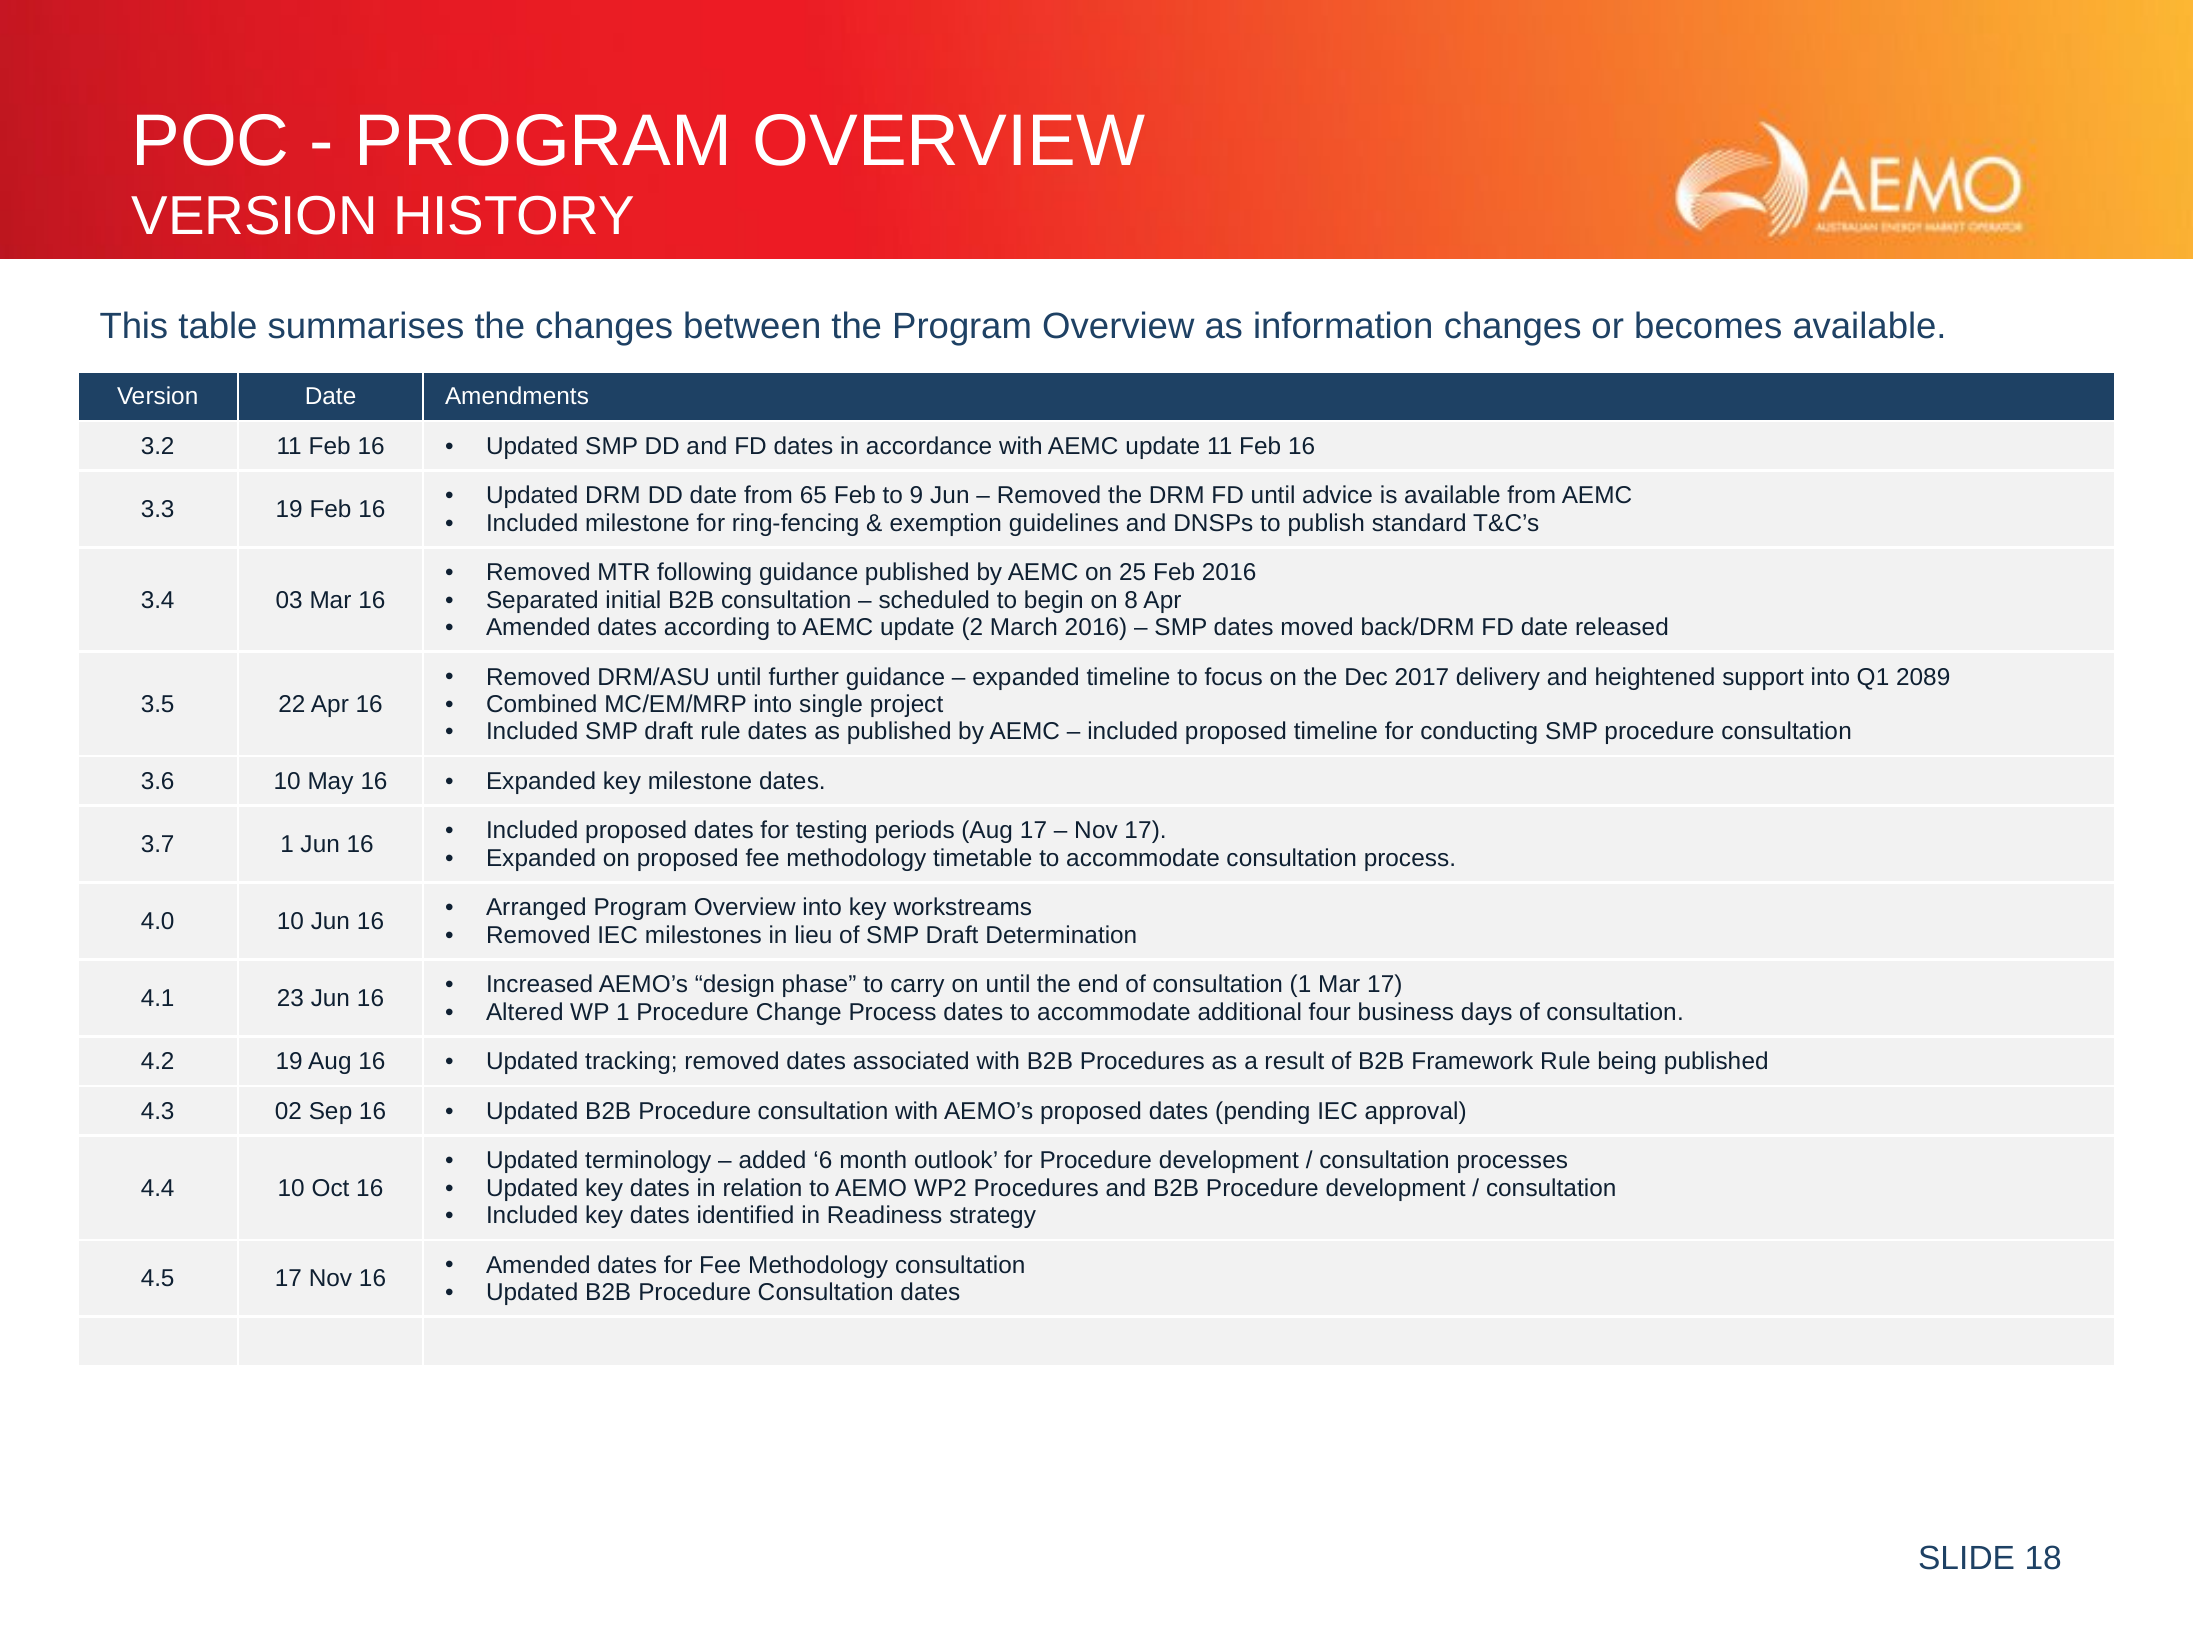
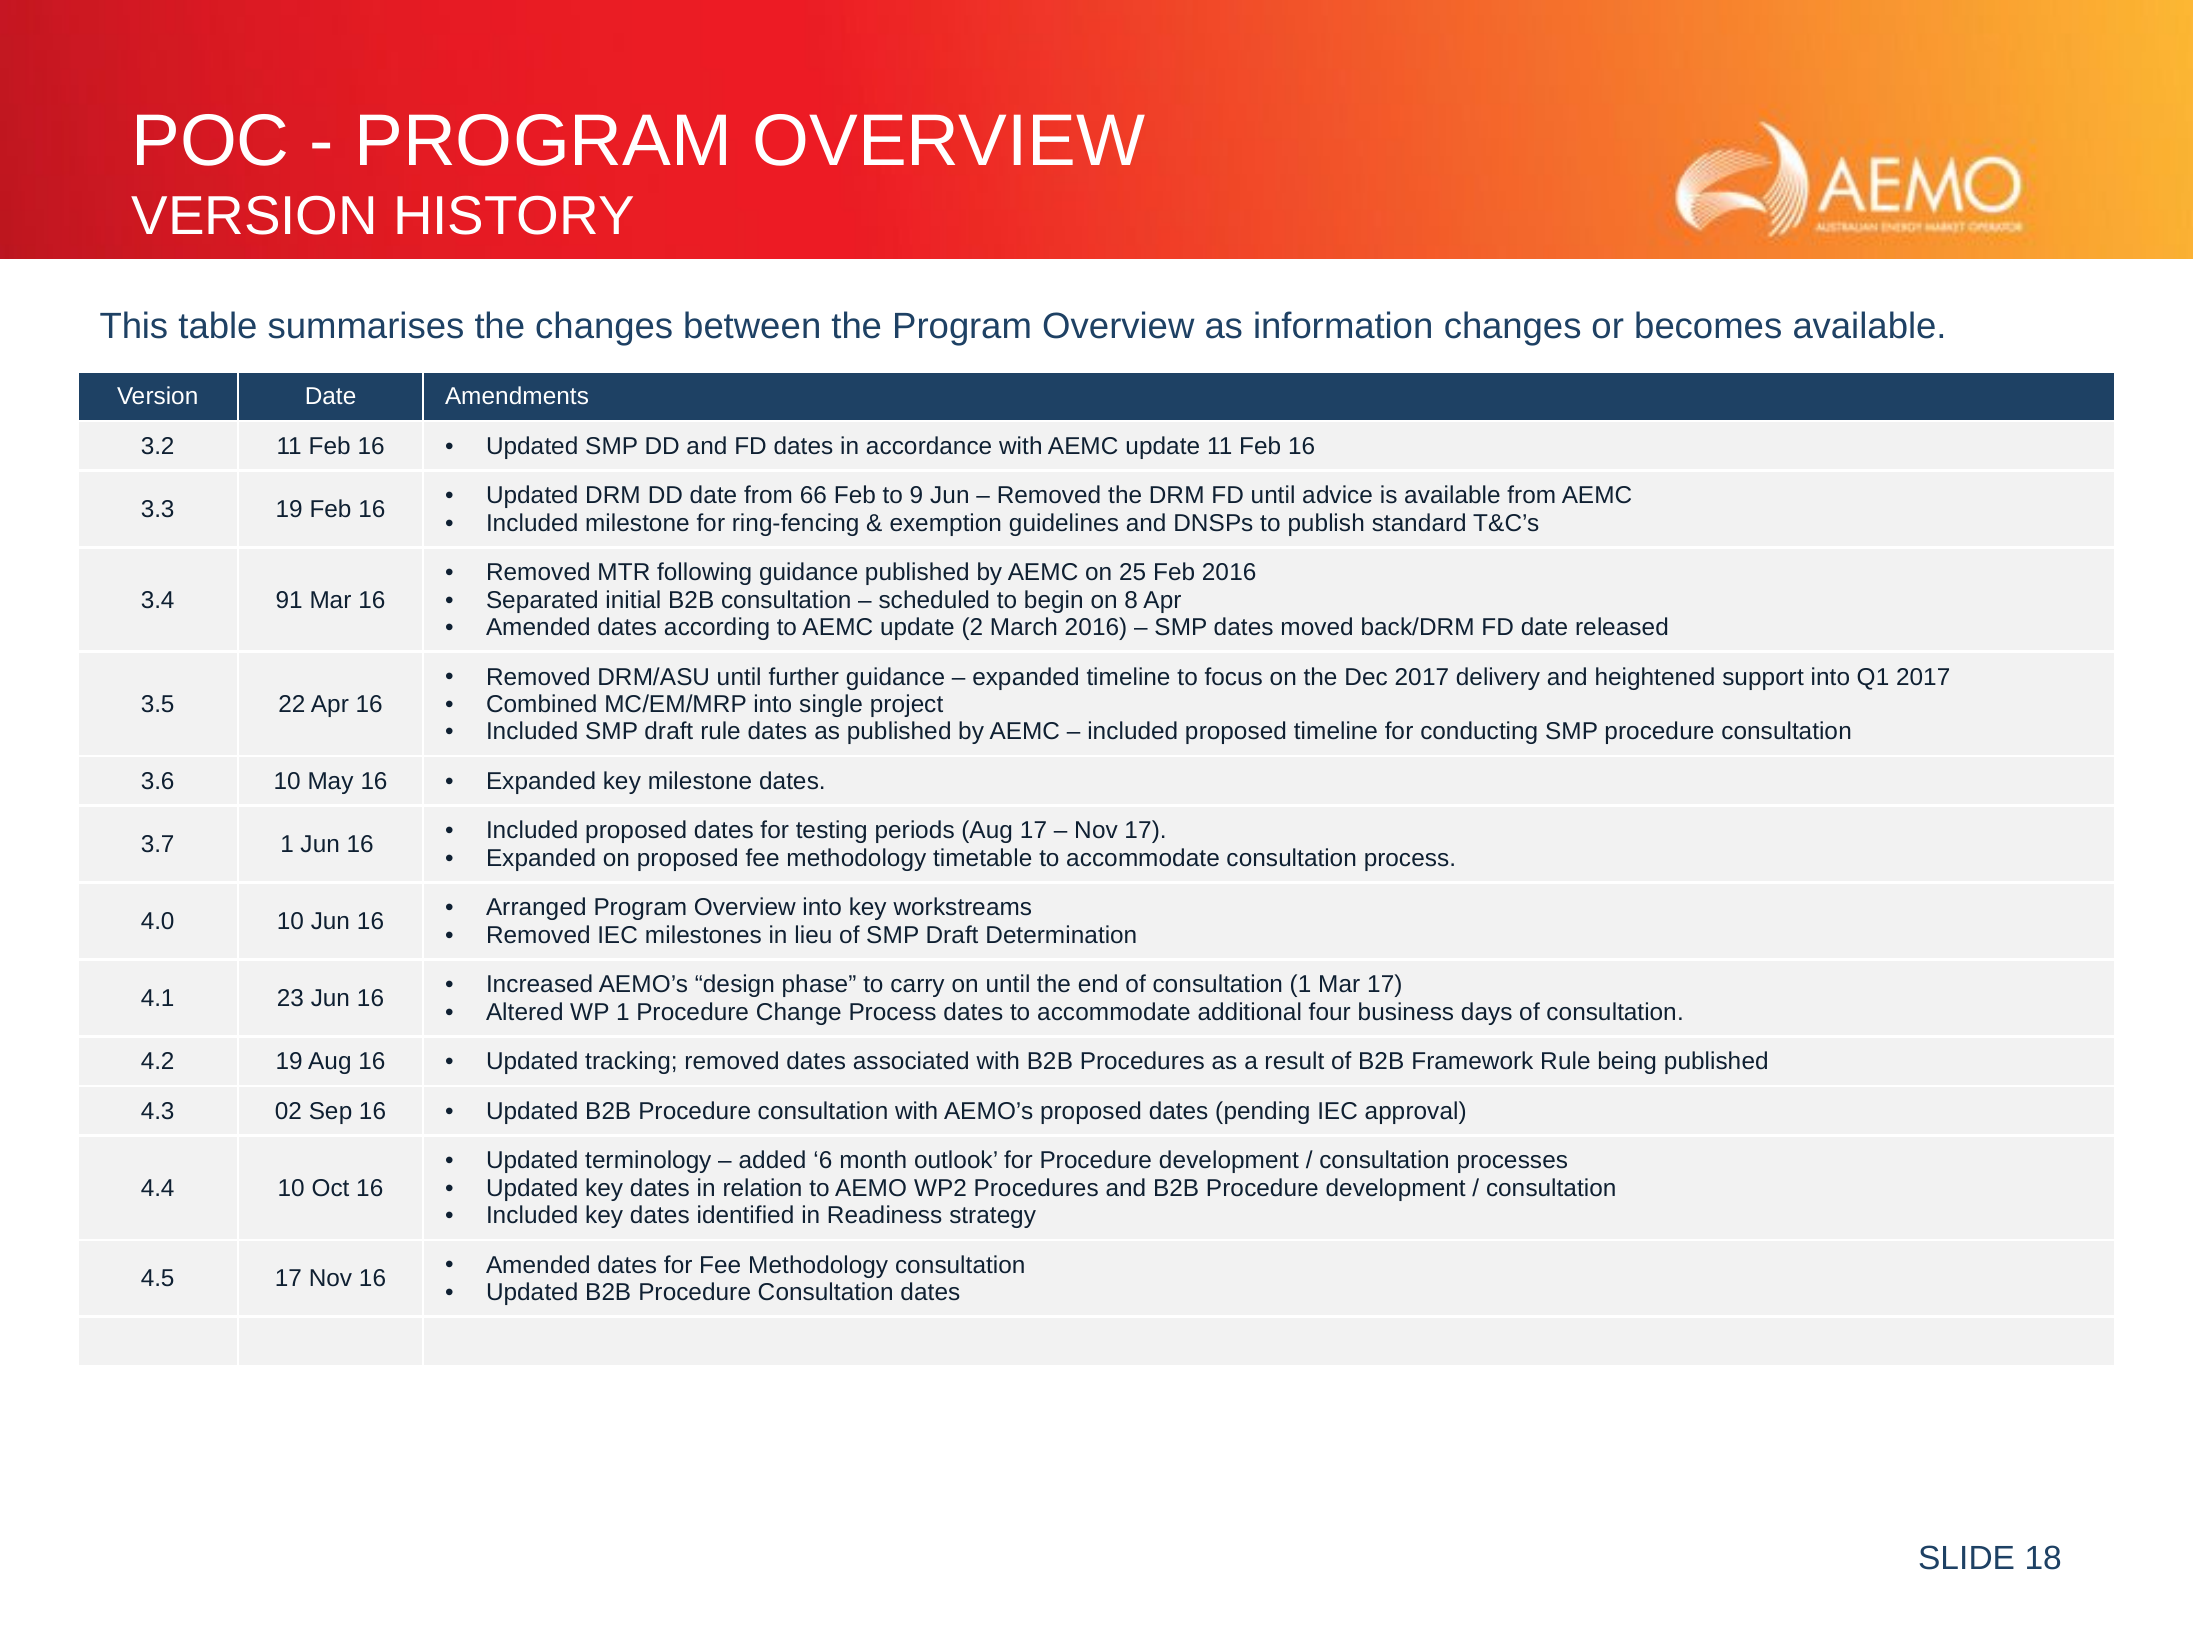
65: 65 -> 66
03: 03 -> 91
Q1 2089: 2089 -> 2017
